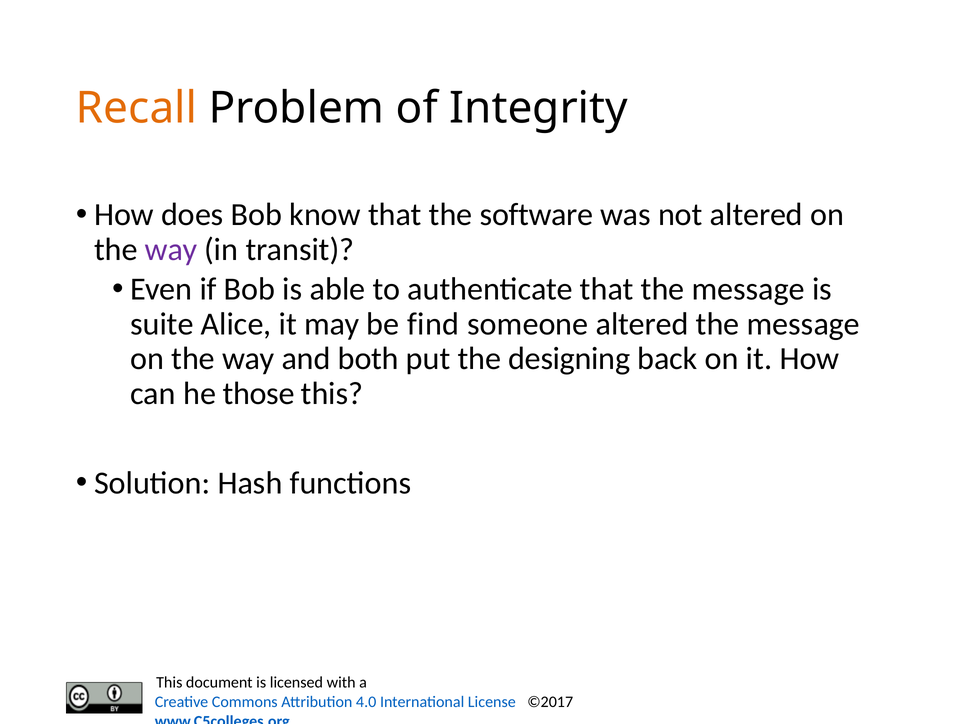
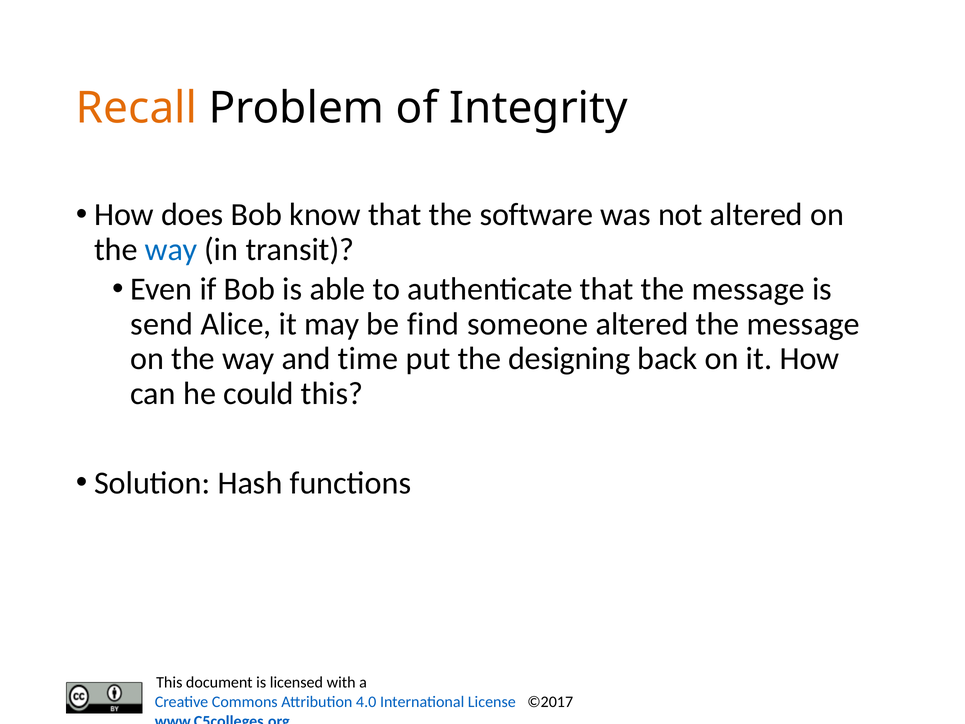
way at (171, 249) colour: purple -> blue
suite: suite -> send
both: both -> time
those: those -> could
